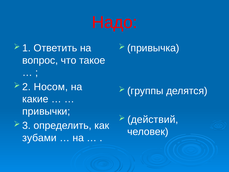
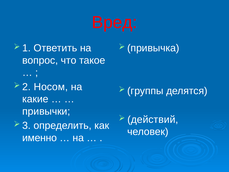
Надо: Надо -> Вред
зубами: зубами -> именно
